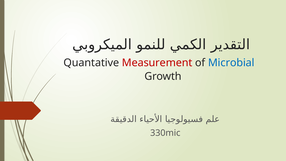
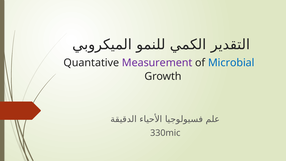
Measurement colour: red -> purple
